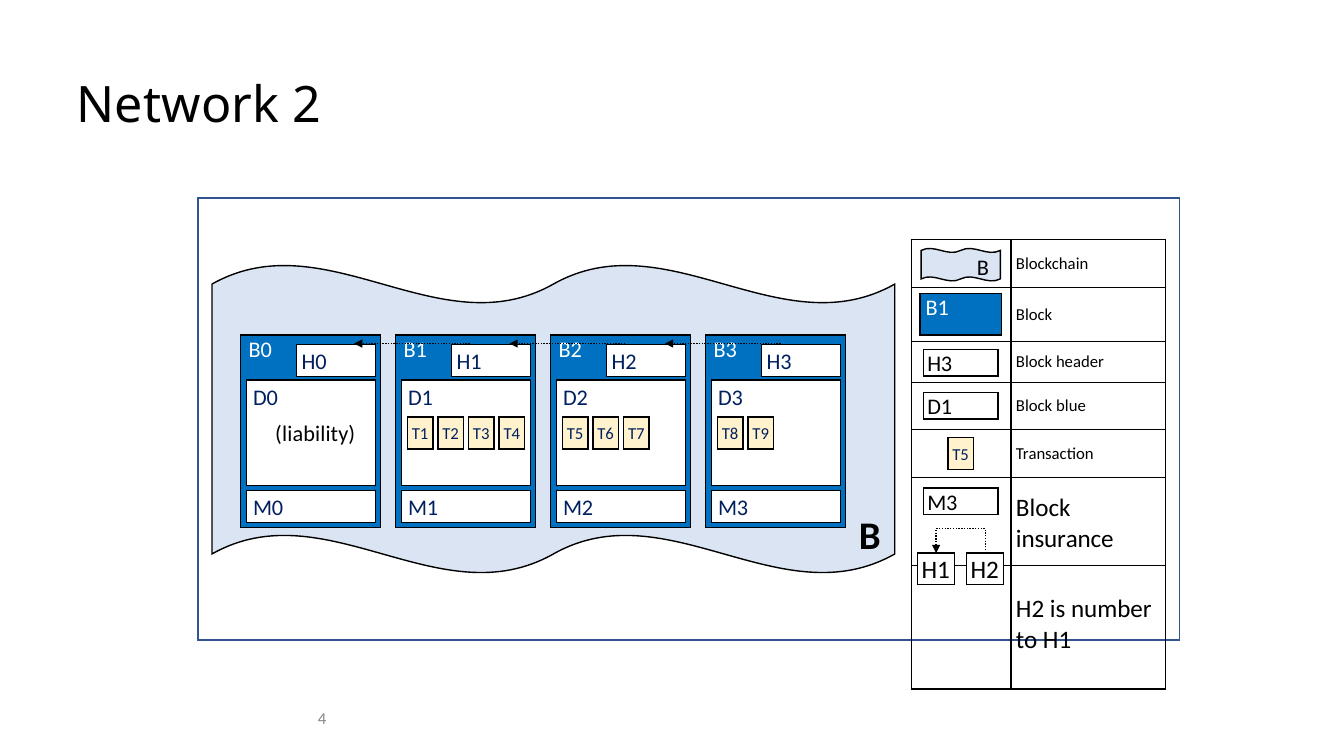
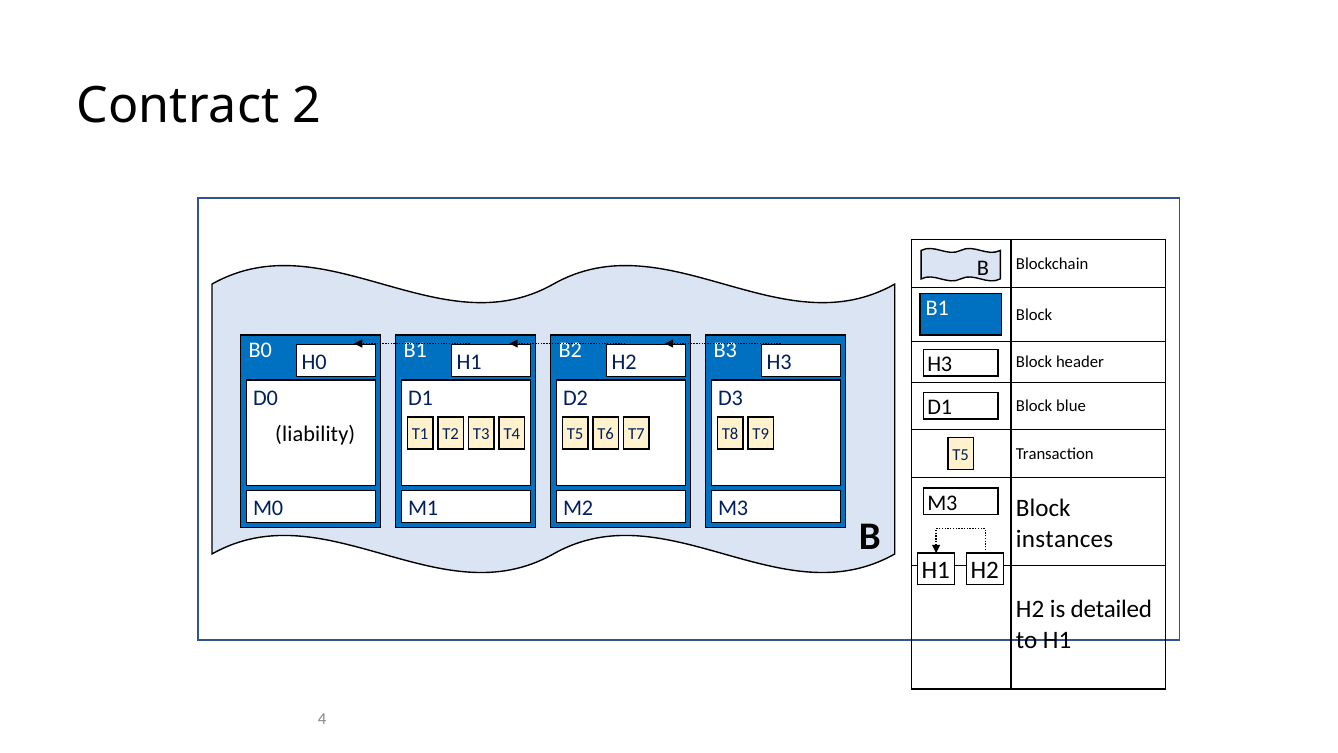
Network: Network -> Contract
insurance: insurance -> instances
number: number -> detailed
